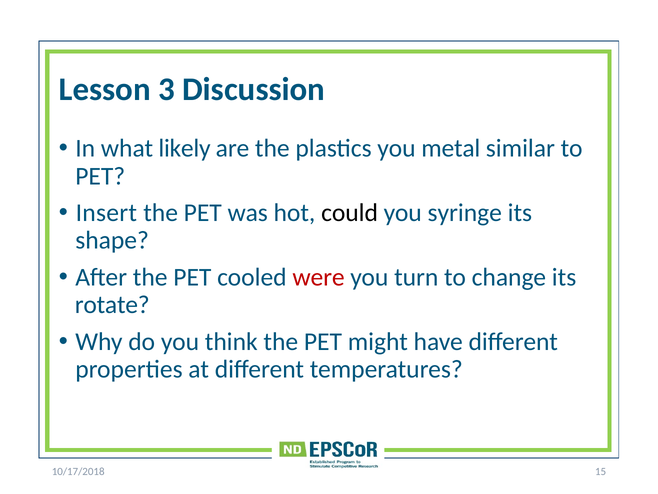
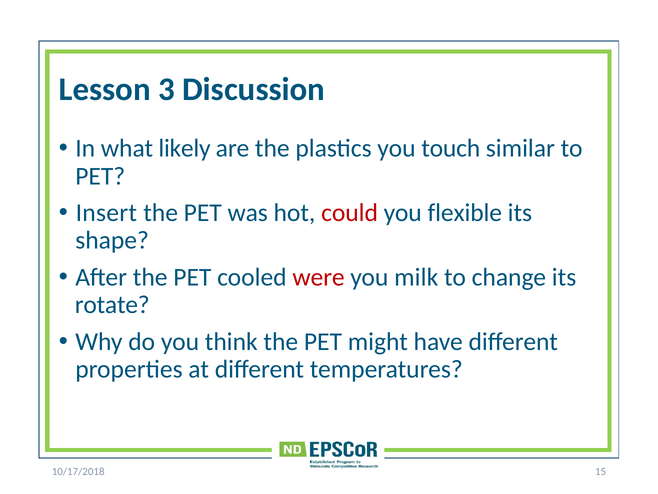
metal: metal -> touch
could colour: black -> red
syringe: syringe -> flexible
turn: turn -> milk
